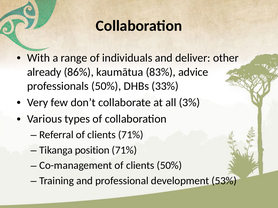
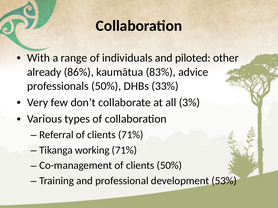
deliver: deliver -> piloted
position: position -> working
